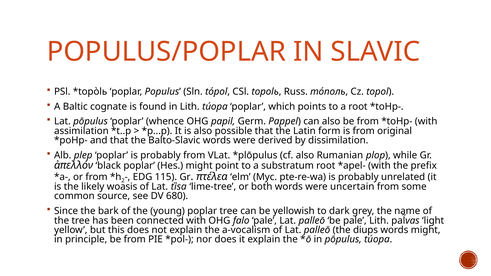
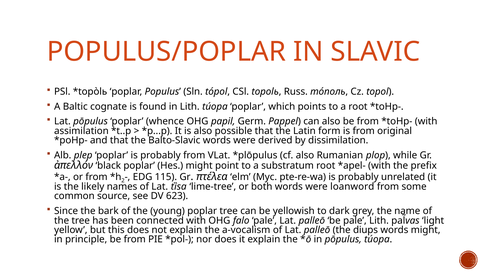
woasis: woasis -> names
uncertain: uncertain -> loanword
680: 680 -> 623
